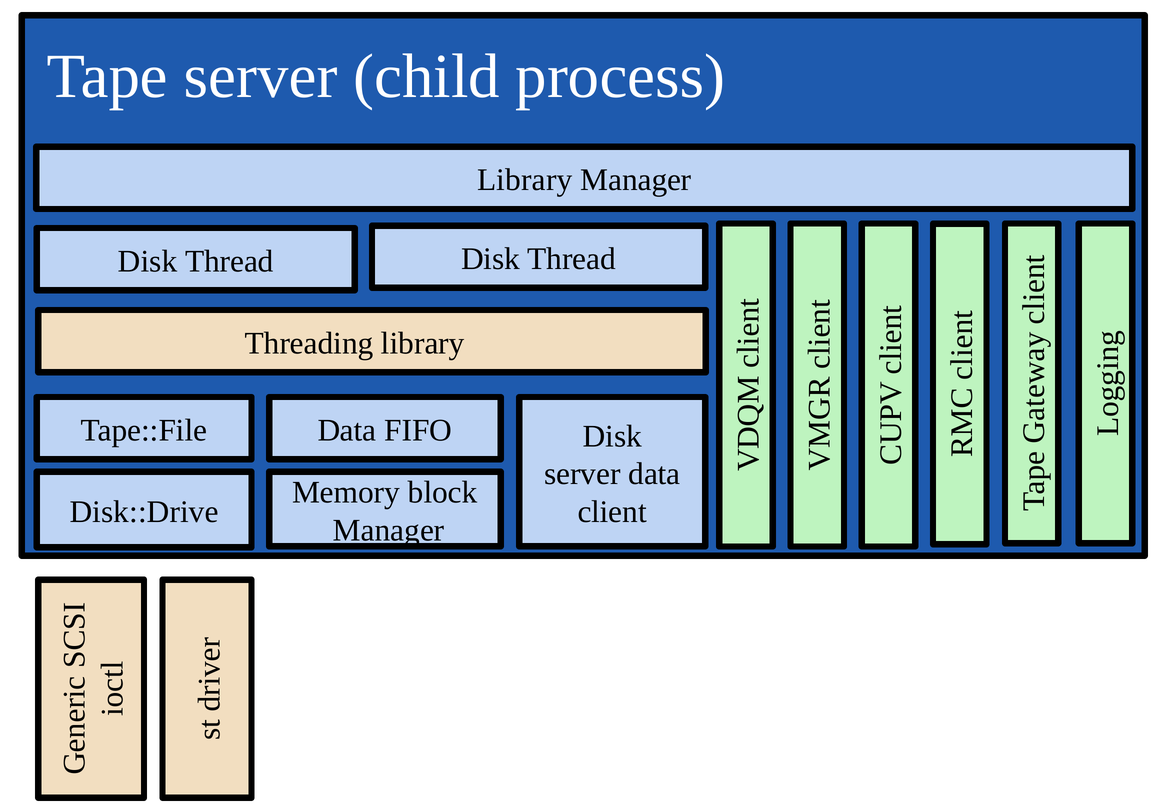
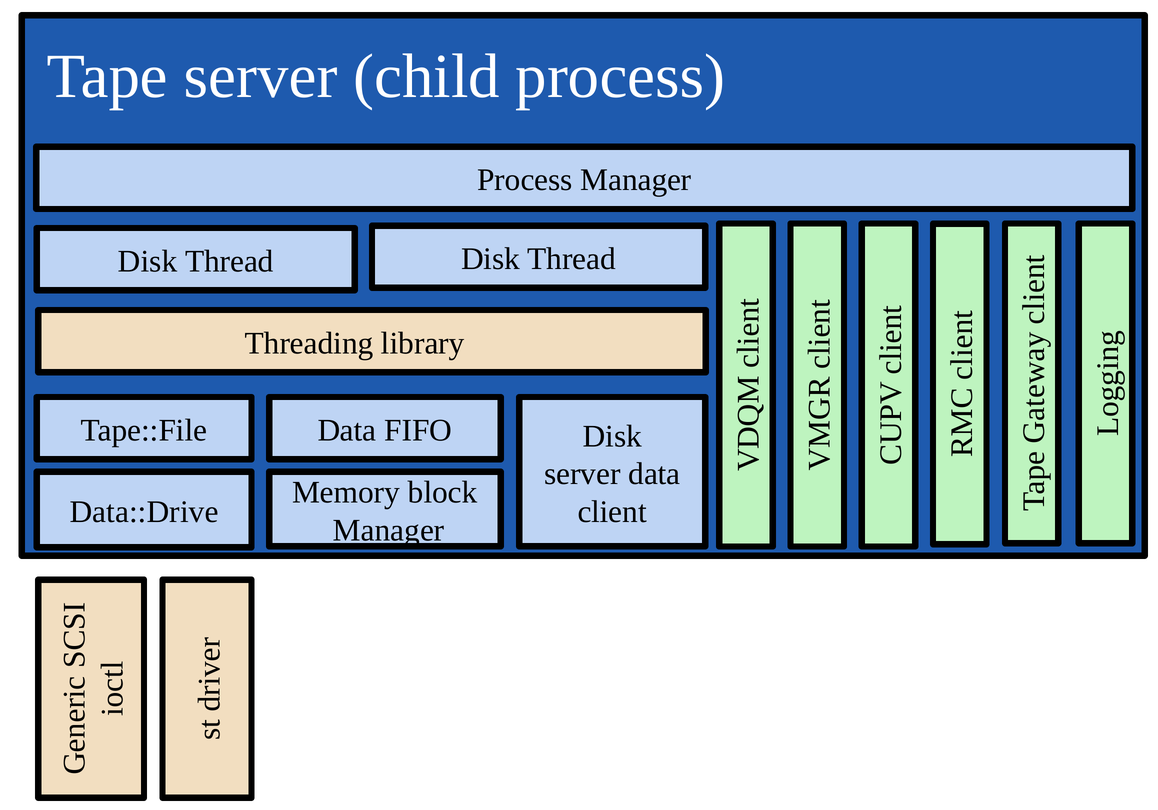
Library at (525, 180): Library -> Process
Disk::Drive: Disk::Drive -> Data::Drive
